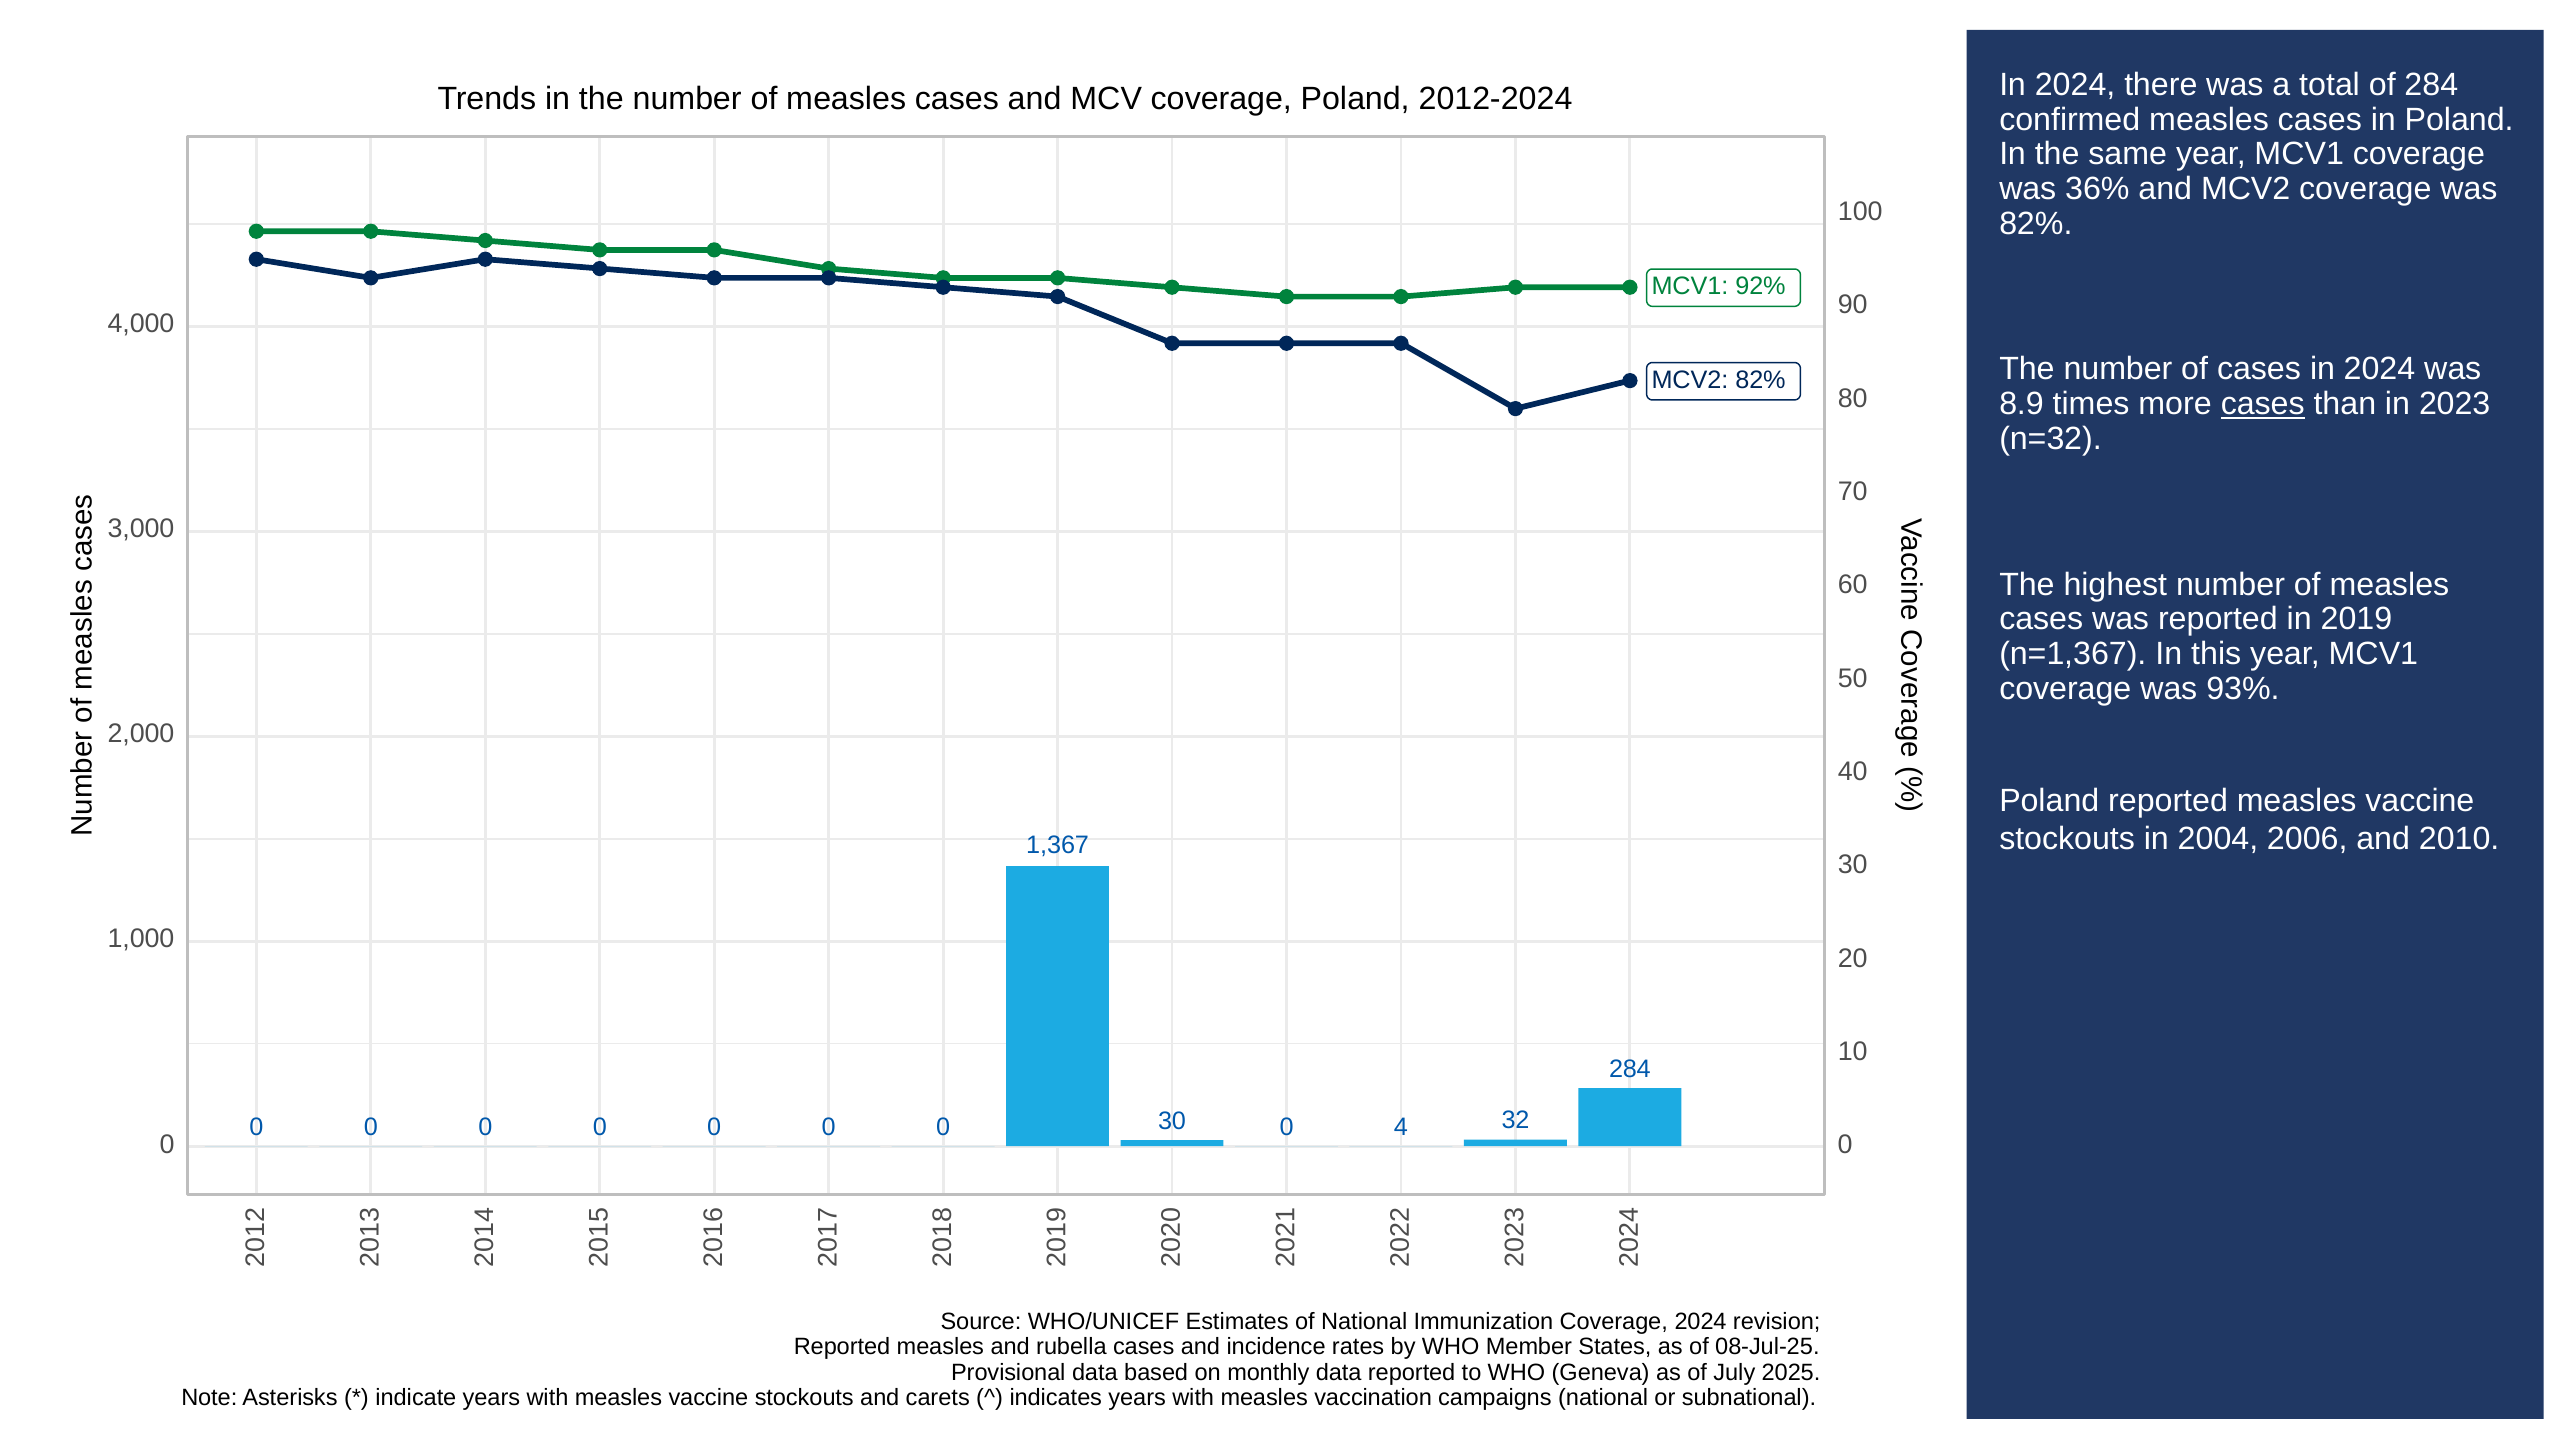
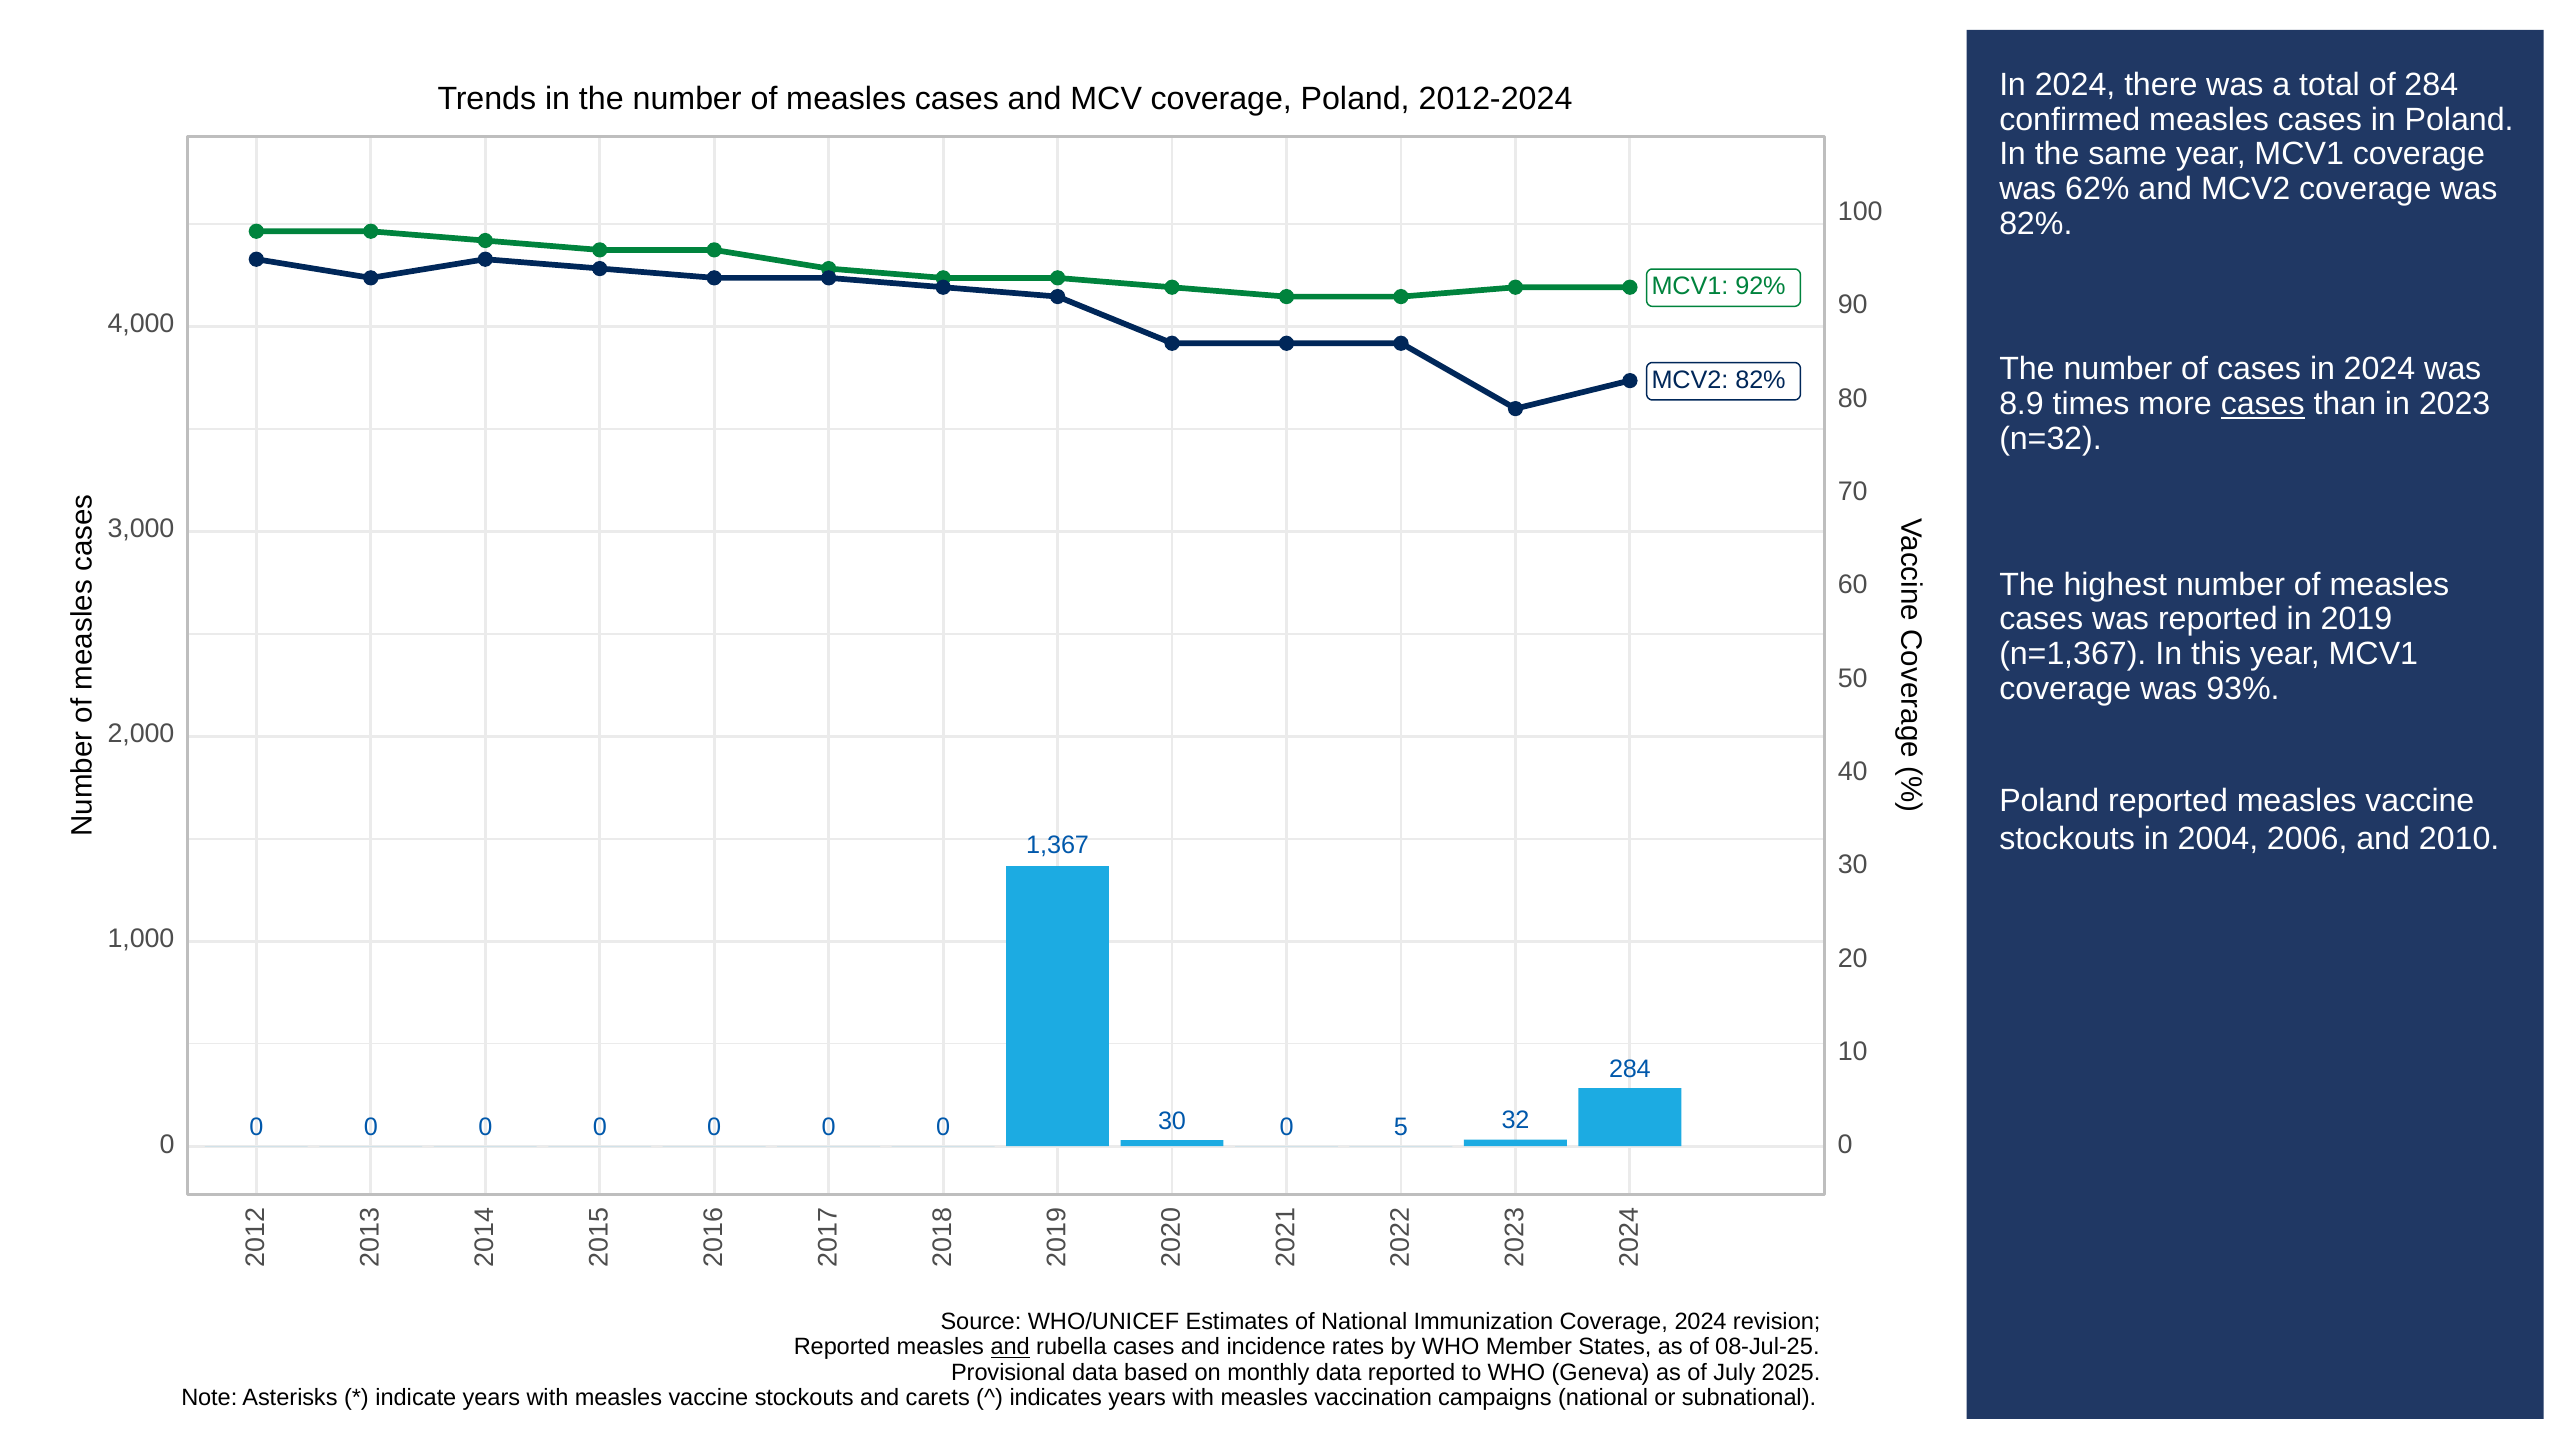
36%: 36% -> 62%
0 4: 4 -> 5
and at (1010, 1347) underline: none -> present
